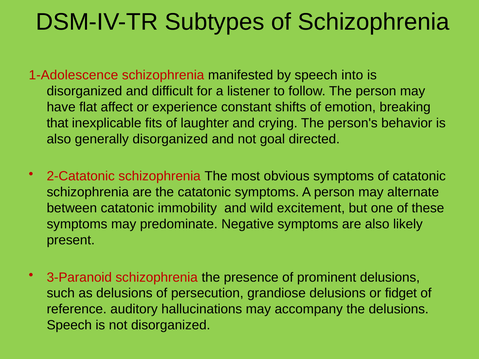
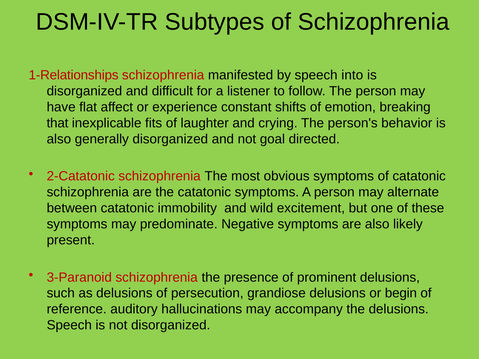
1-Adolescence: 1-Adolescence -> 1-Relationships
fidget: fidget -> begin
